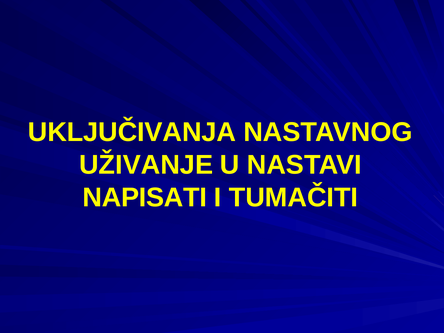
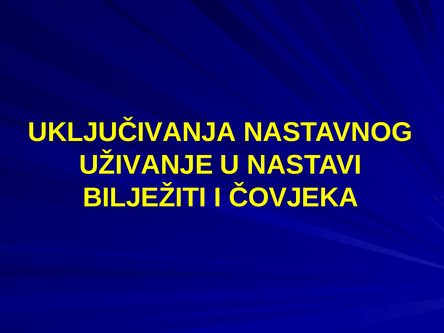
NAPISATI: NAPISATI -> BILJEŽITI
TUMAČITI: TUMAČITI -> ČOVJEKA
